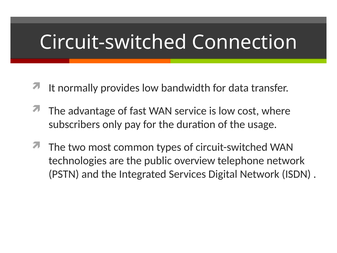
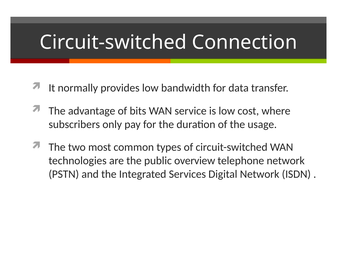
fast: fast -> bits
